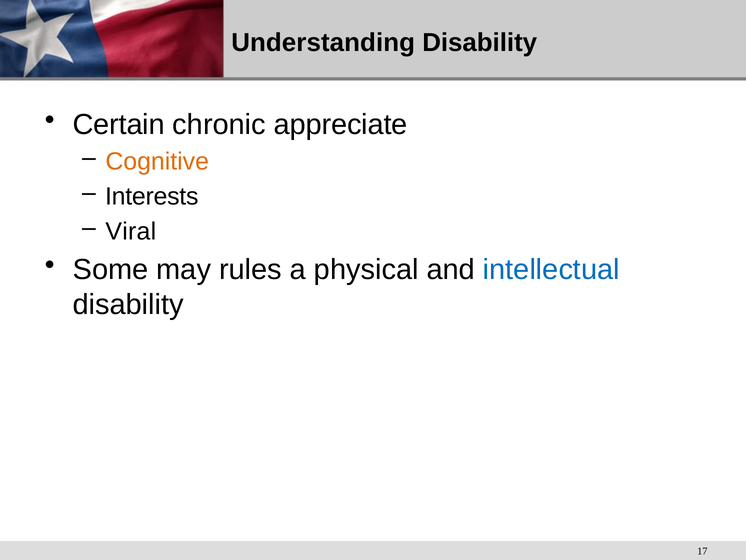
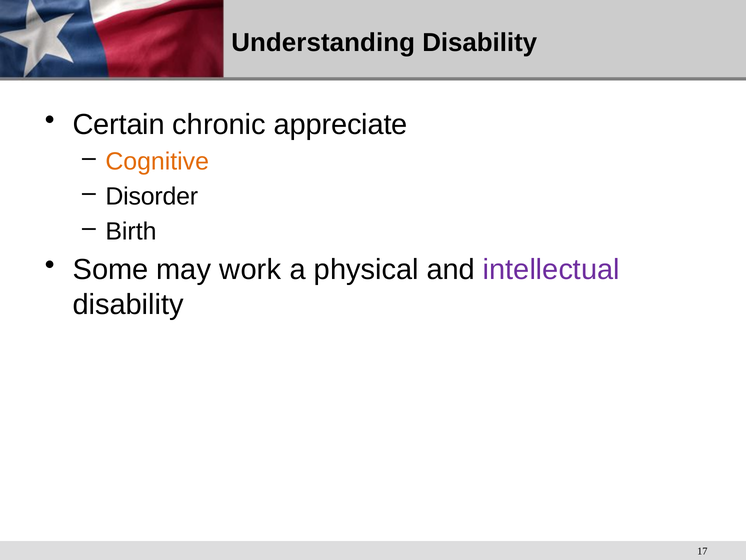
Interests: Interests -> Disorder
Viral: Viral -> Birth
rules: rules -> work
intellectual colour: blue -> purple
